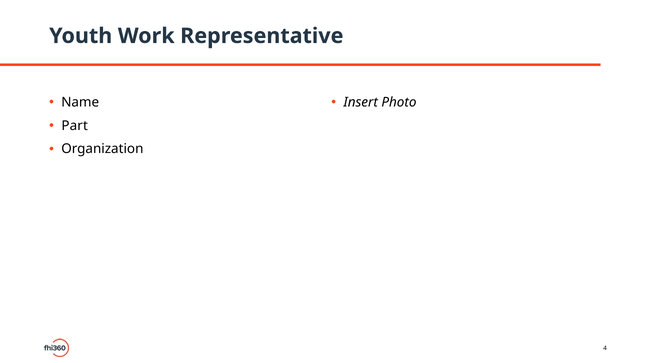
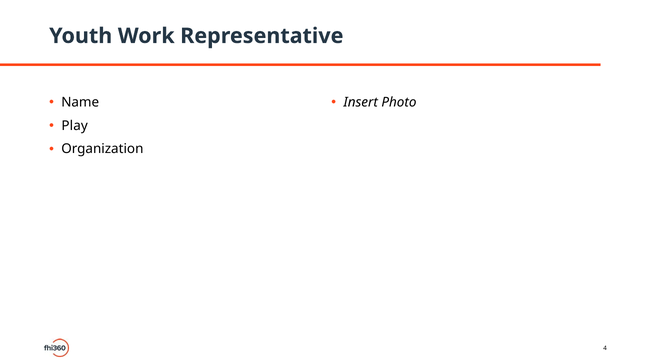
Part: Part -> Play
